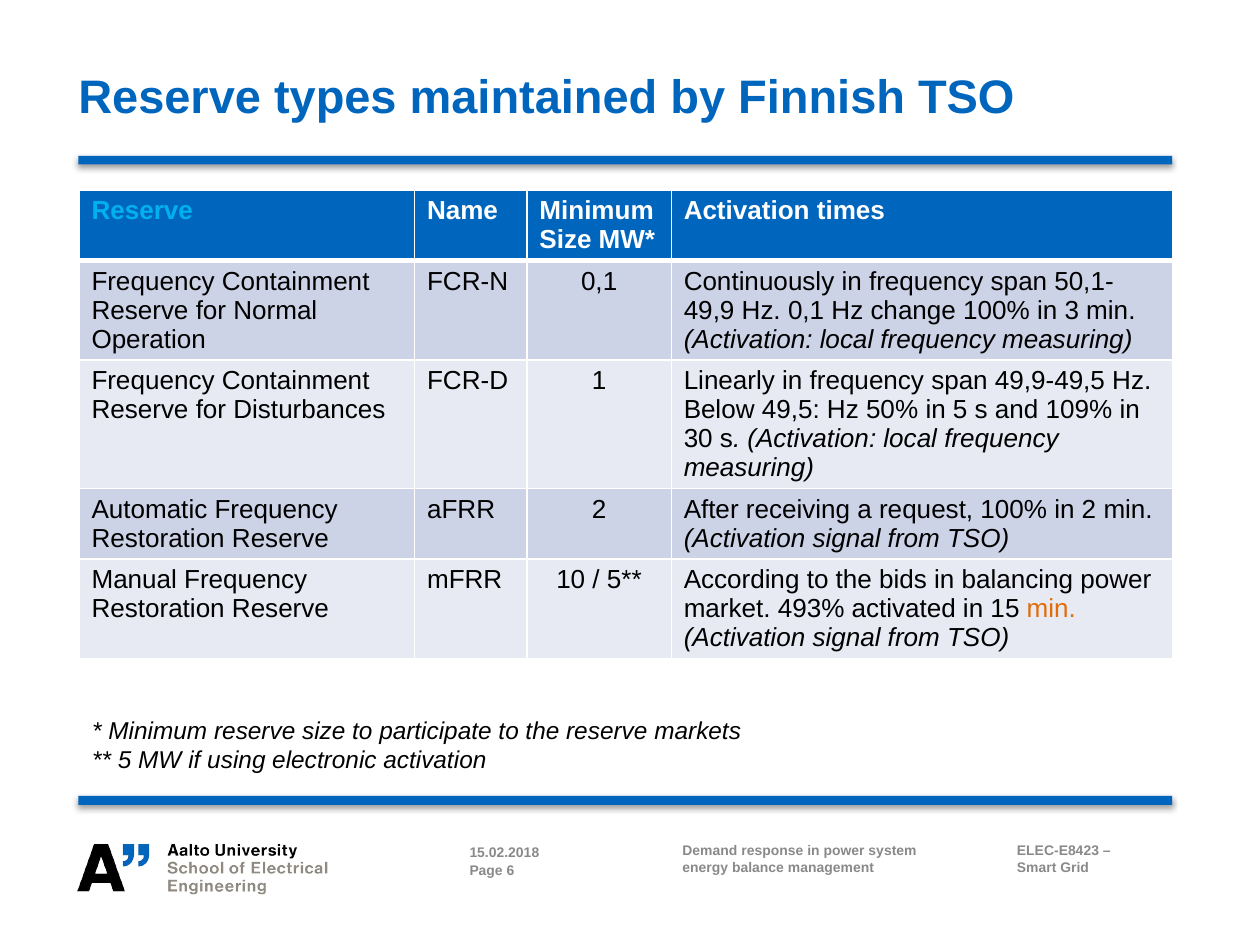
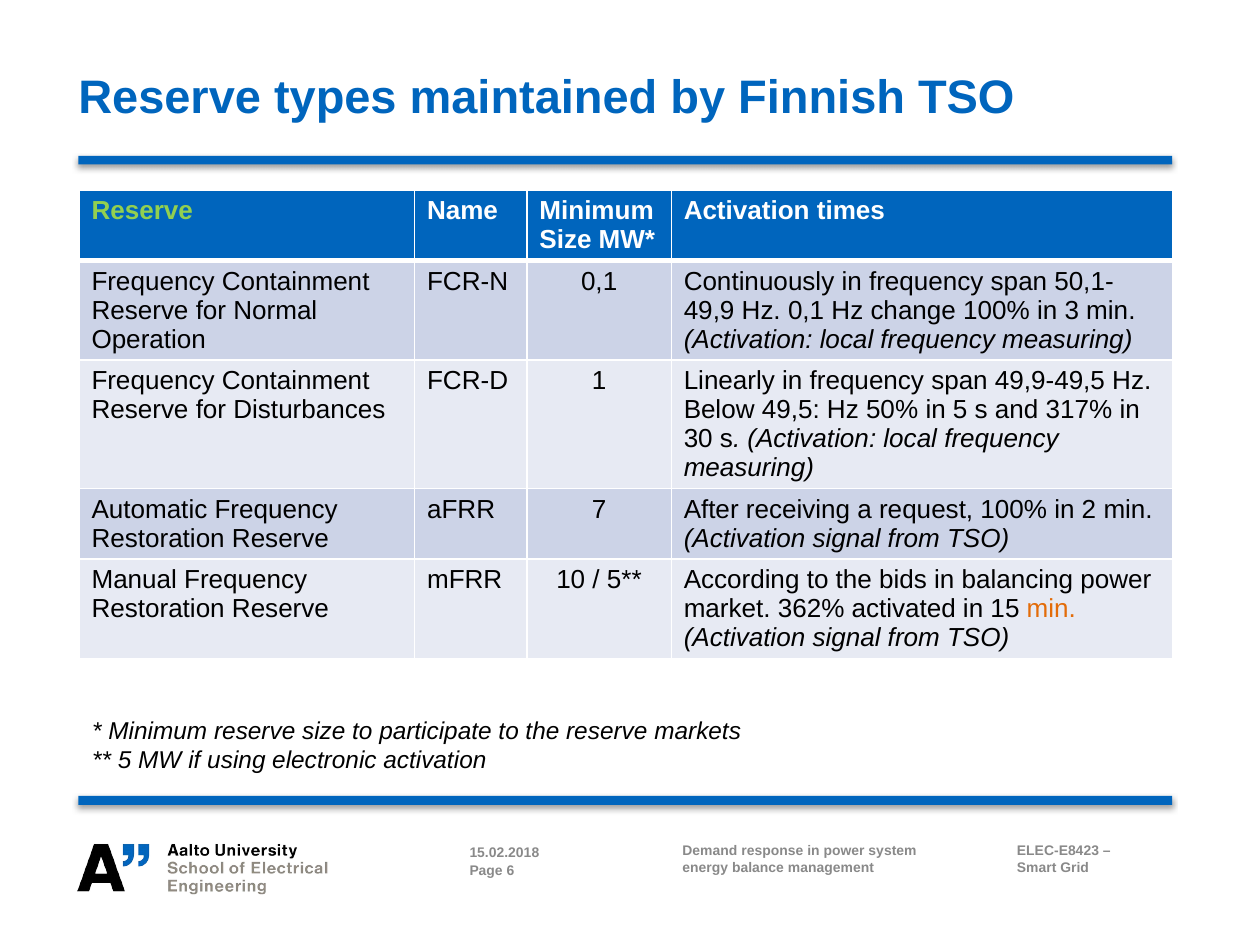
Reserve at (142, 211) colour: light blue -> light green
109%: 109% -> 317%
aFRR 2: 2 -> 7
493%: 493% -> 362%
